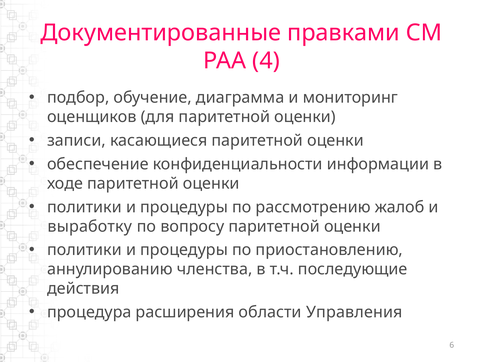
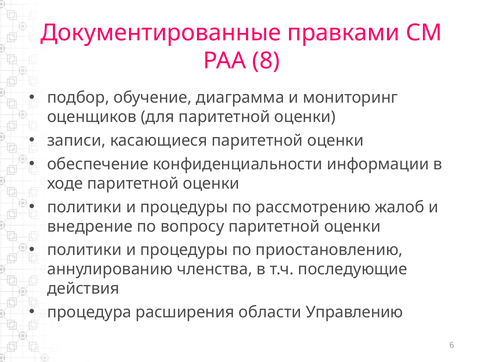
4: 4 -> 8
выработку: выработку -> внедрение
Управления: Управления -> Управлению
